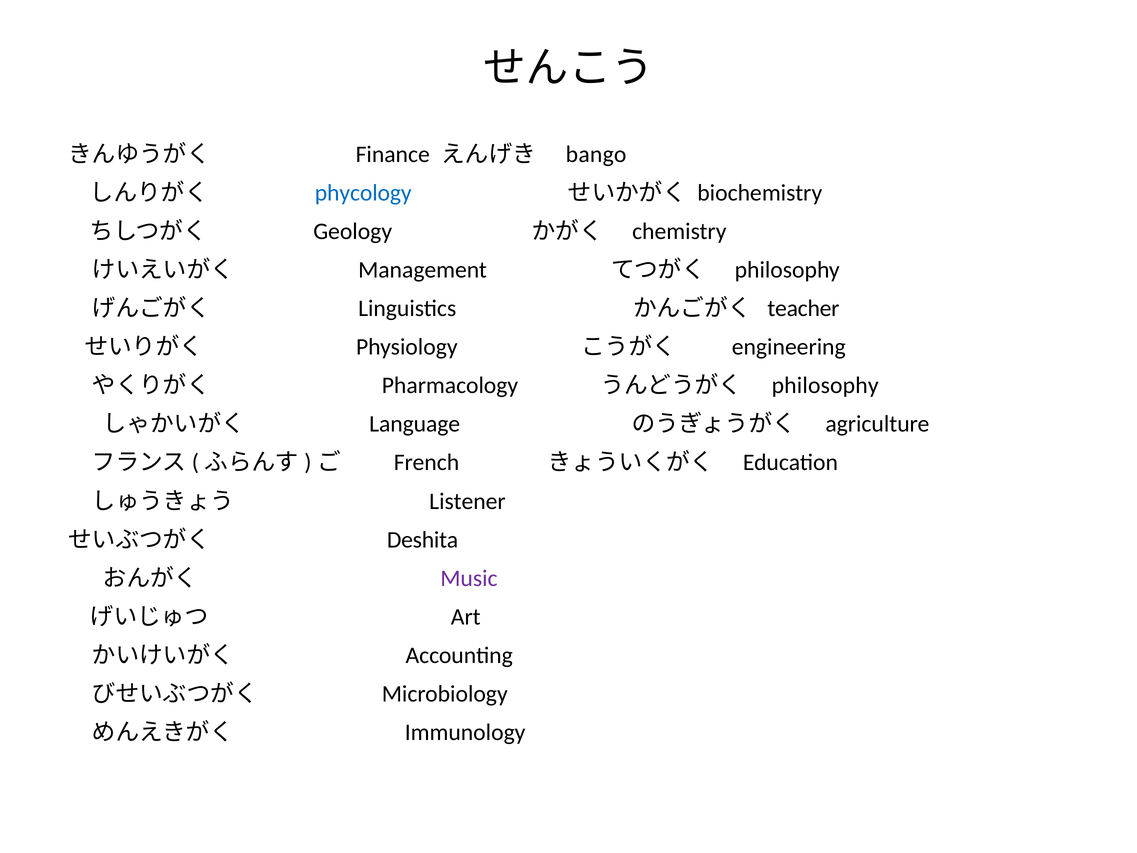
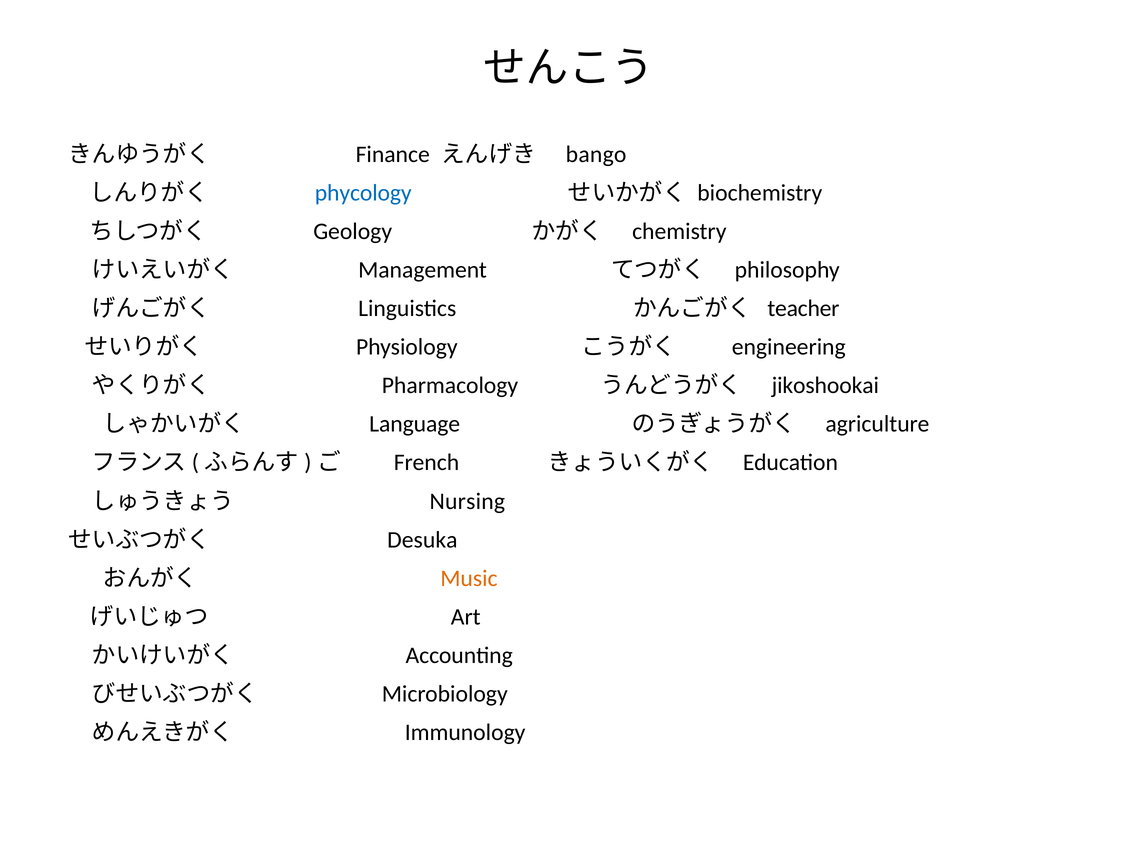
philosophy at (825, 385): philosophy -> jikoshookai
Listener: Listener -> Nursing
Deshita: Deshita -> Desuka
Music colour: purple -> orange
